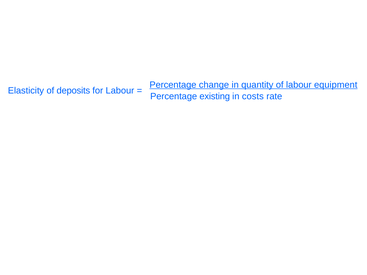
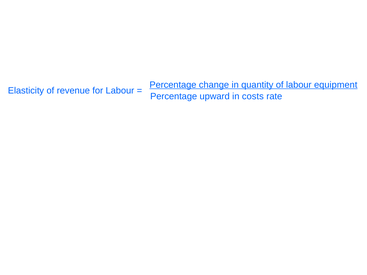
deposits: deposits -> revenue
existing: existing -> upward
